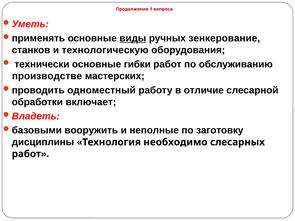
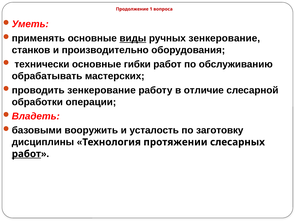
технологическую: технологическую -> производительно
производстве: производстве -> обрабатывать
одноместный at (102, 90): одноместный -> зенкерование
включает: включает -> операции
неполные: неполные -> усталость
необходимо: необходимо -> протяжении
работ at (26, 154) underline: none -> present
